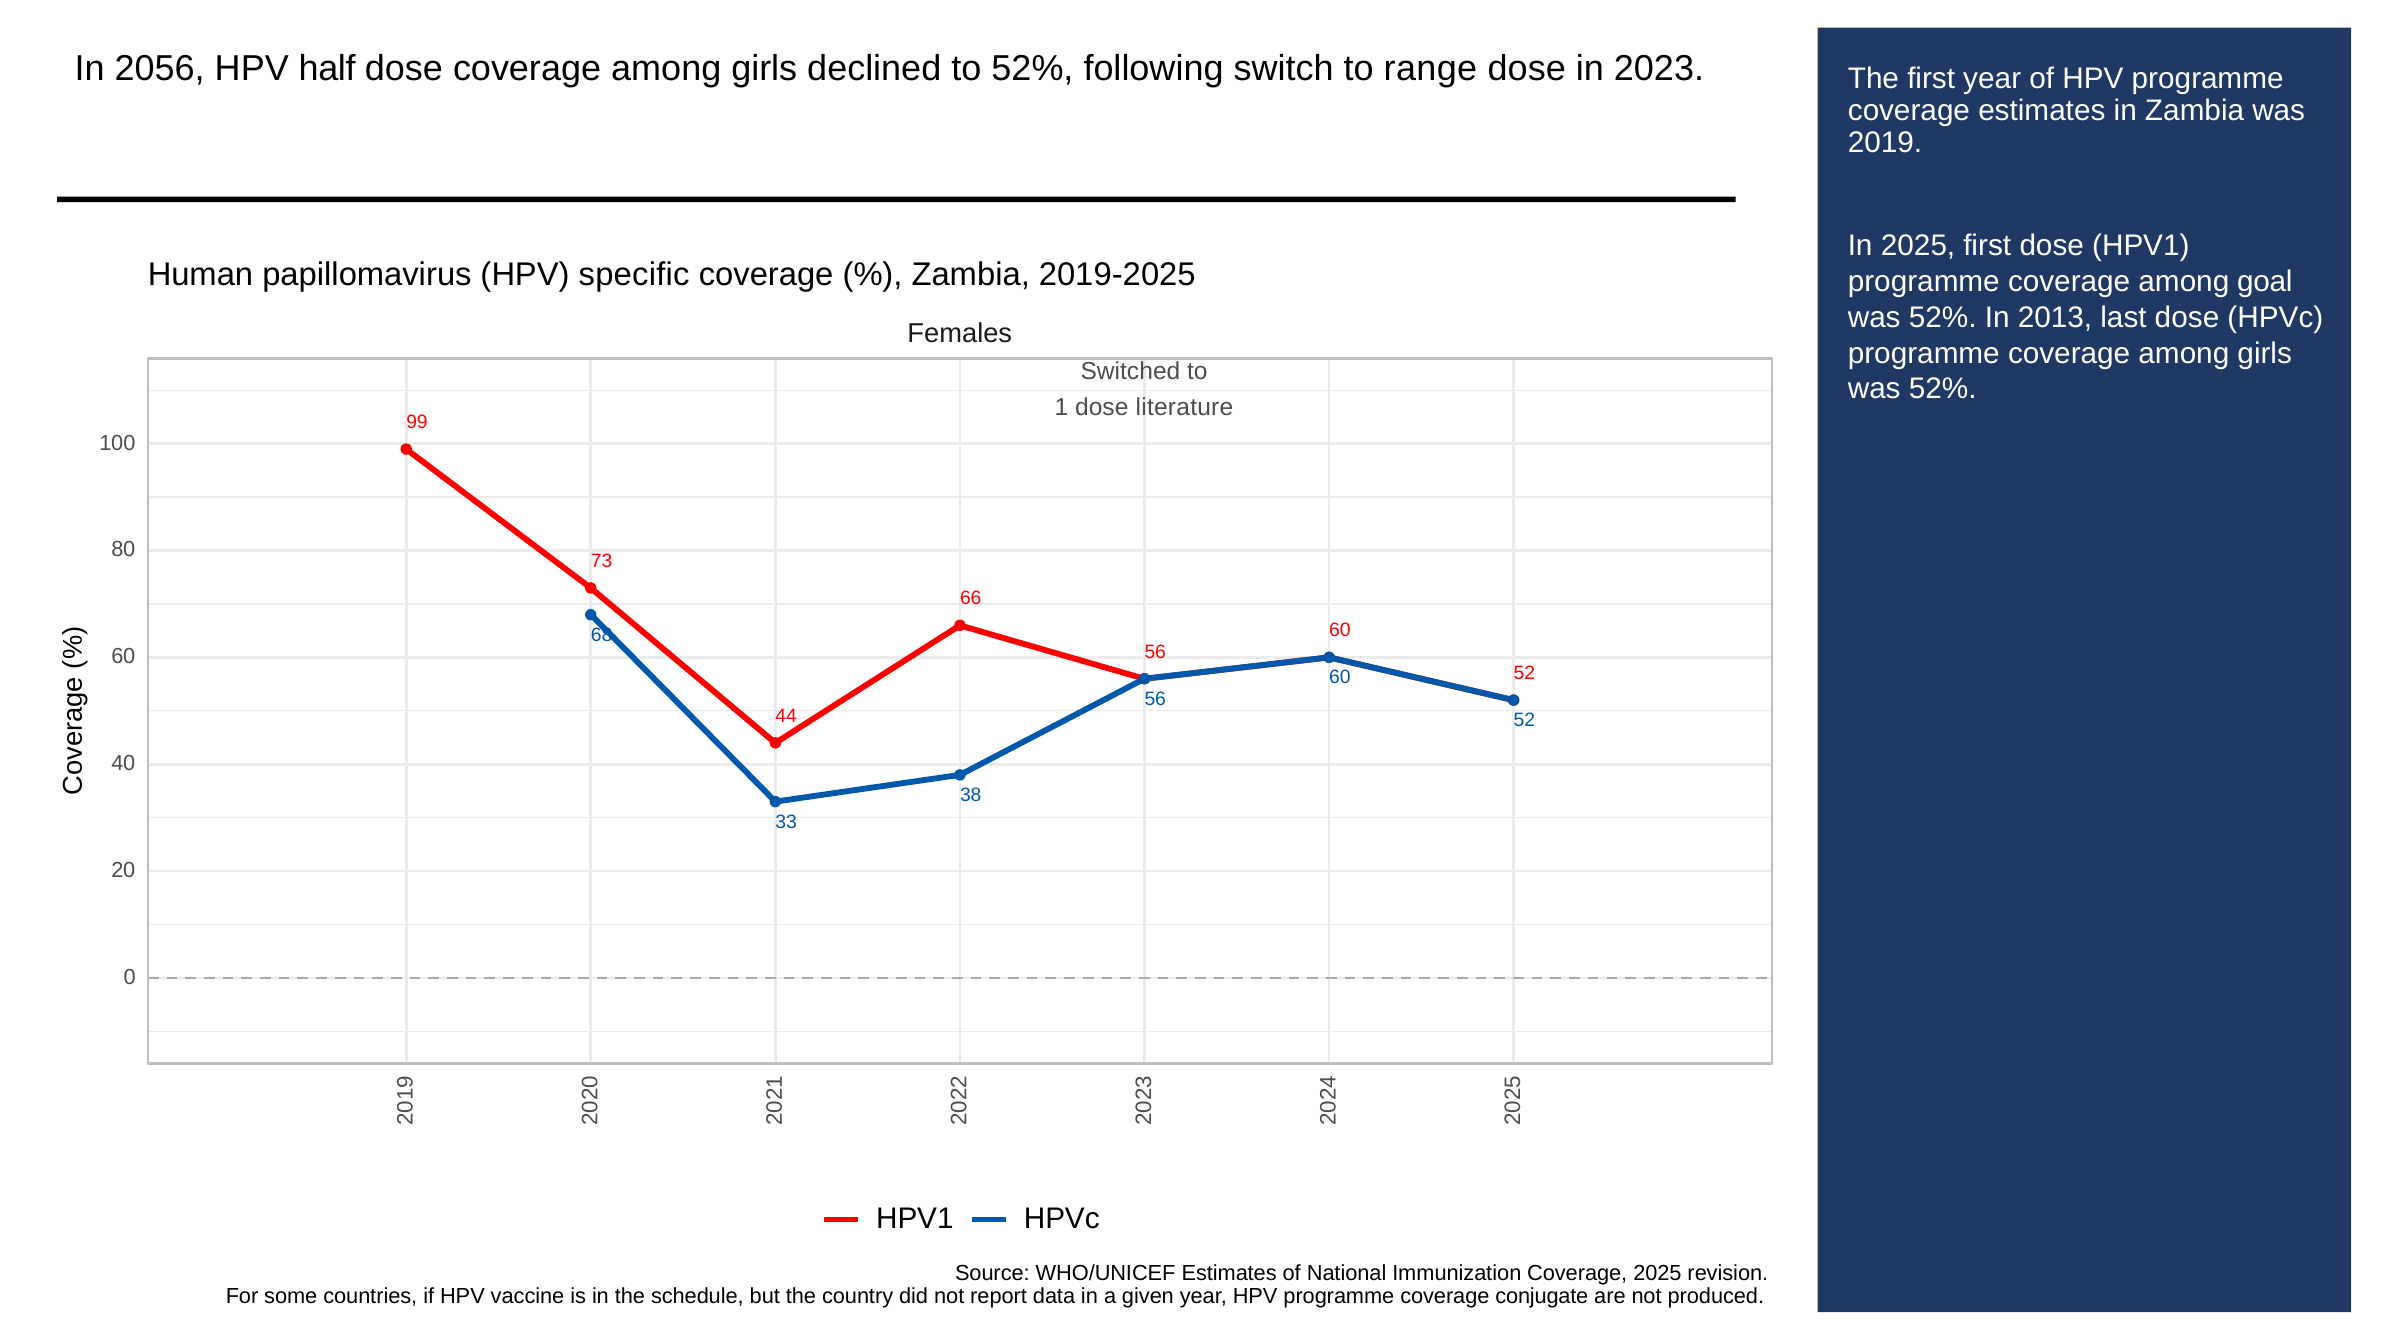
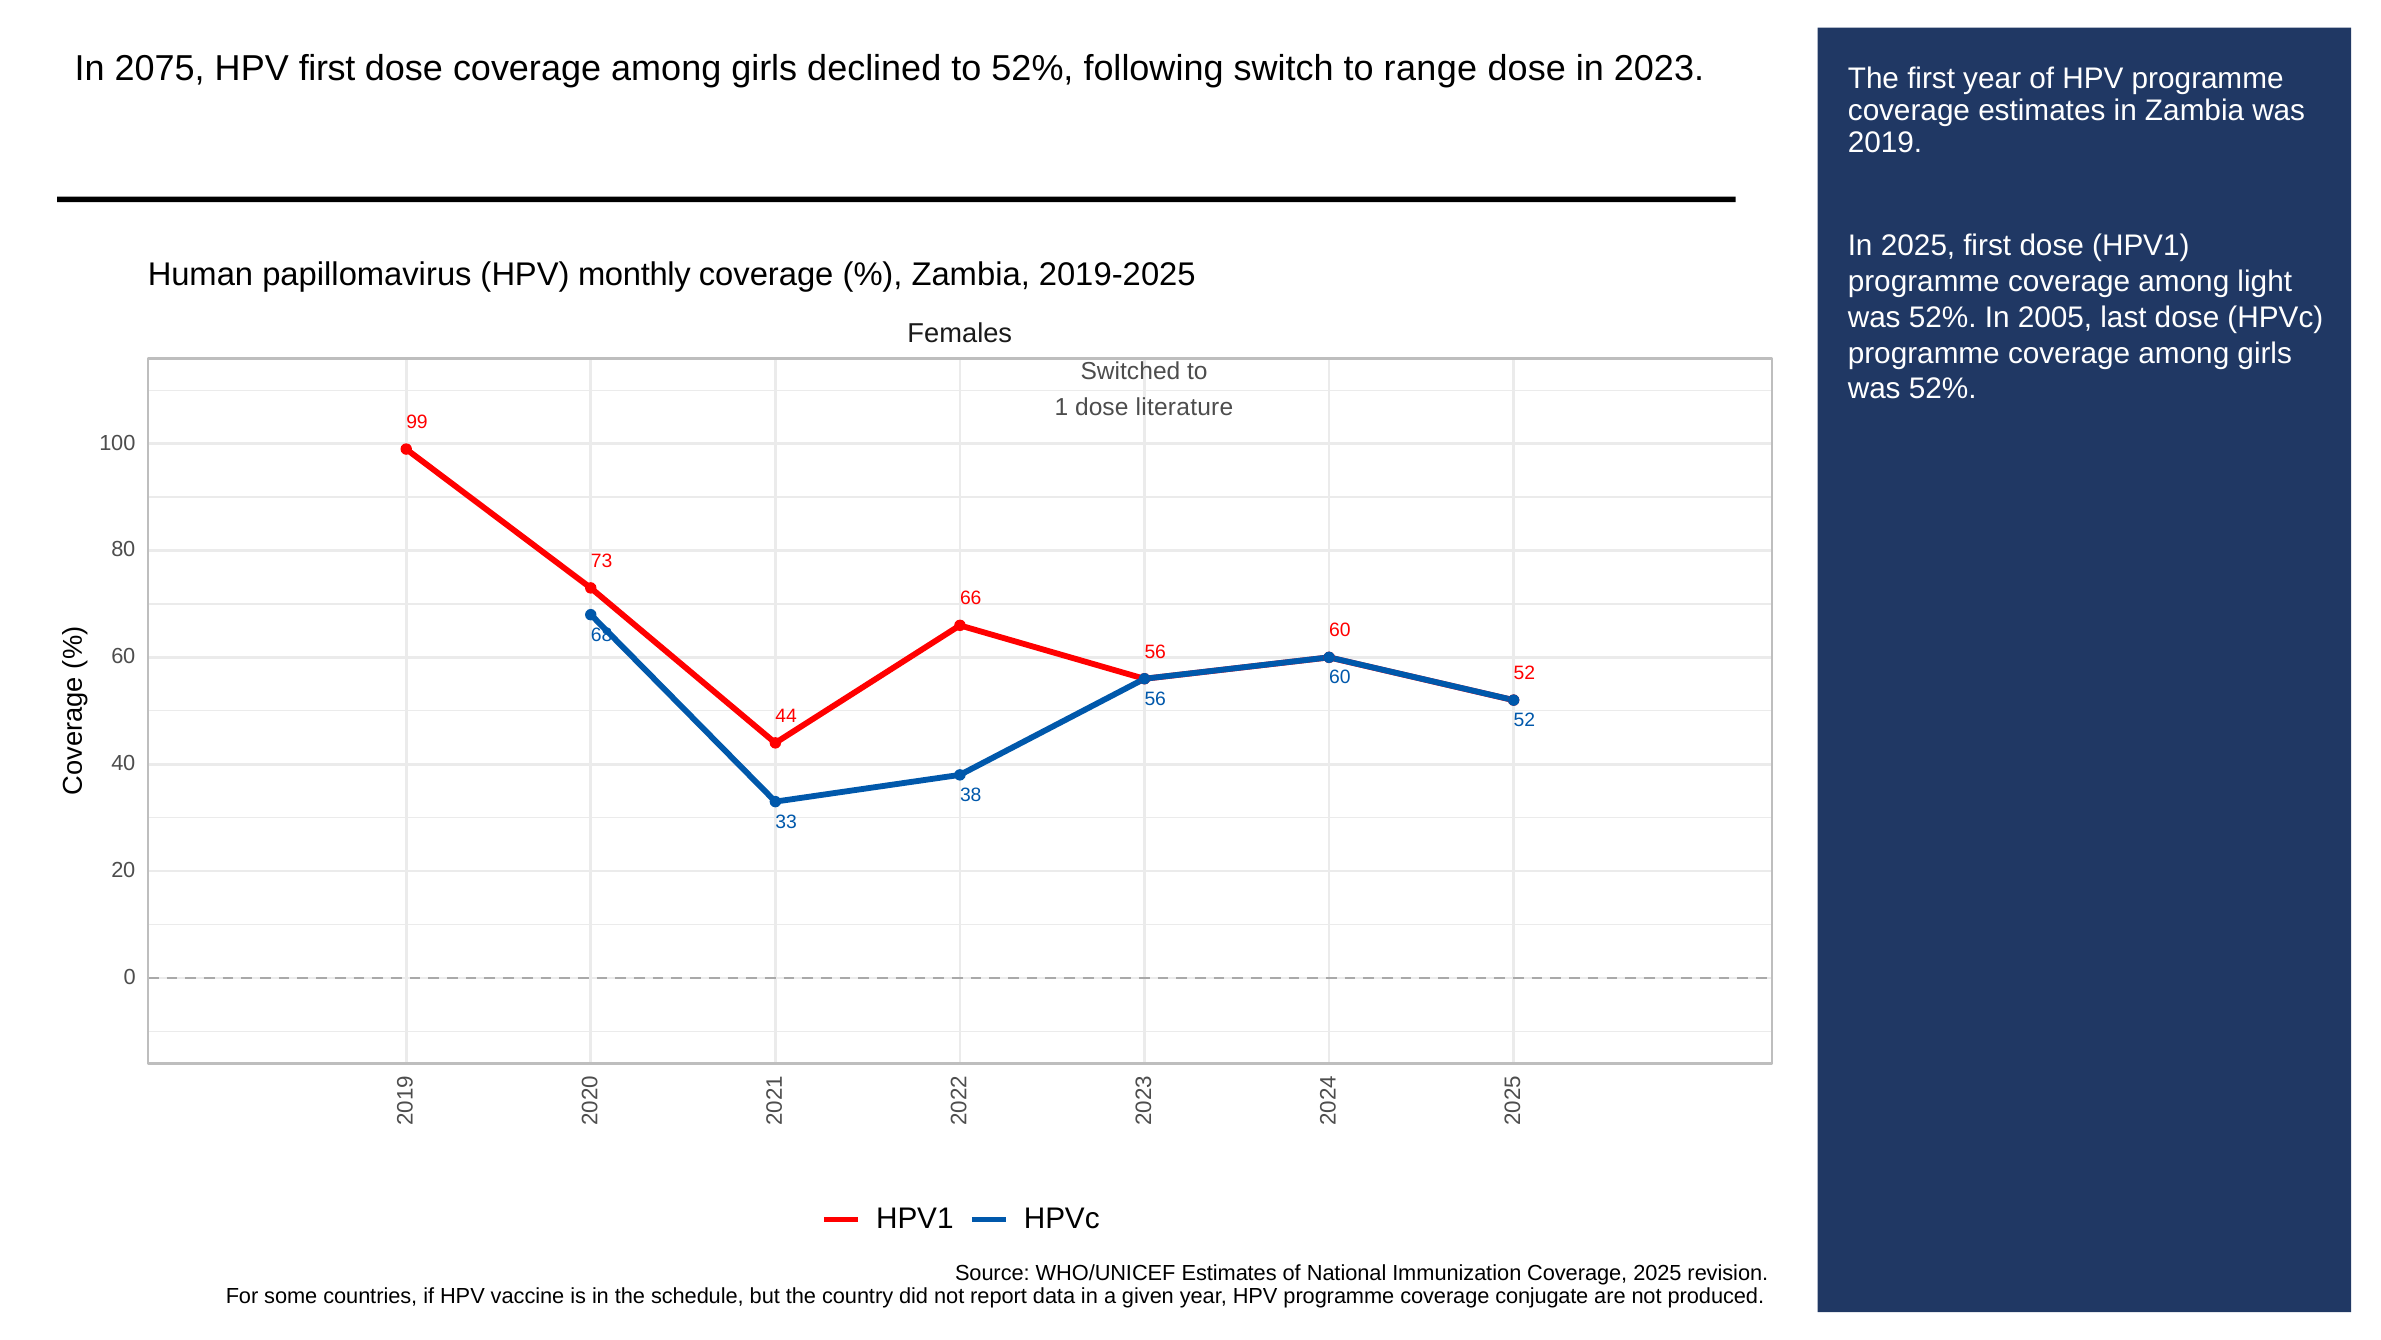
2056: 2056 -> 2075
HPV half: half -> first
specific: specific -> monthly
goal: goal -> light
2013: 2013 -> 2005
